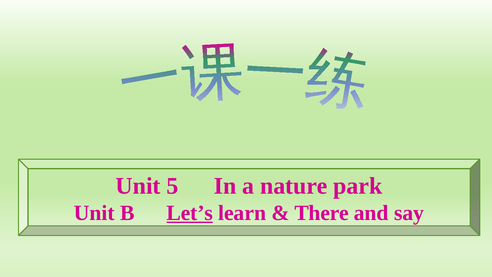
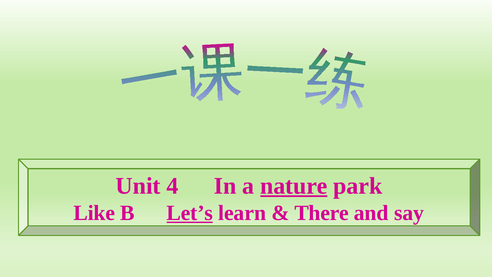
5: 5 -> 4
nature underline: none -> present
Unit at (94, 213): Unit -> Like
